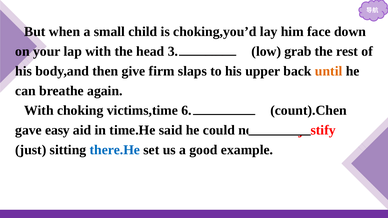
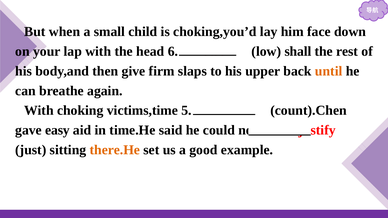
3: 3 -> 6
grab: grab -> shall
6: 6 -> 5
there.He colour: blue -> orange
